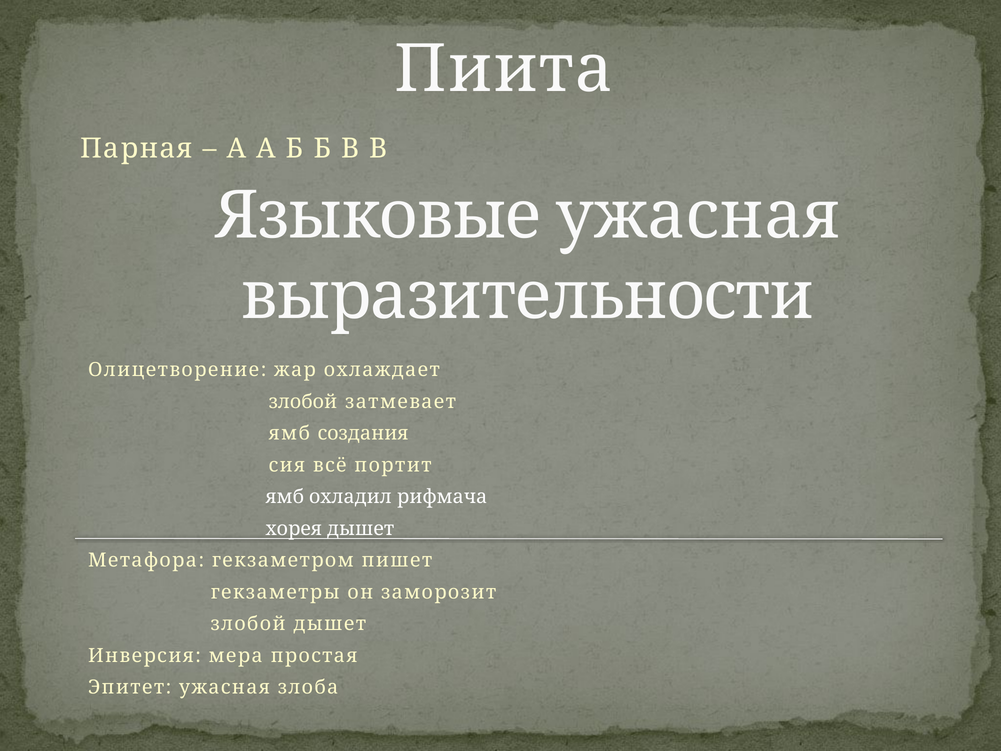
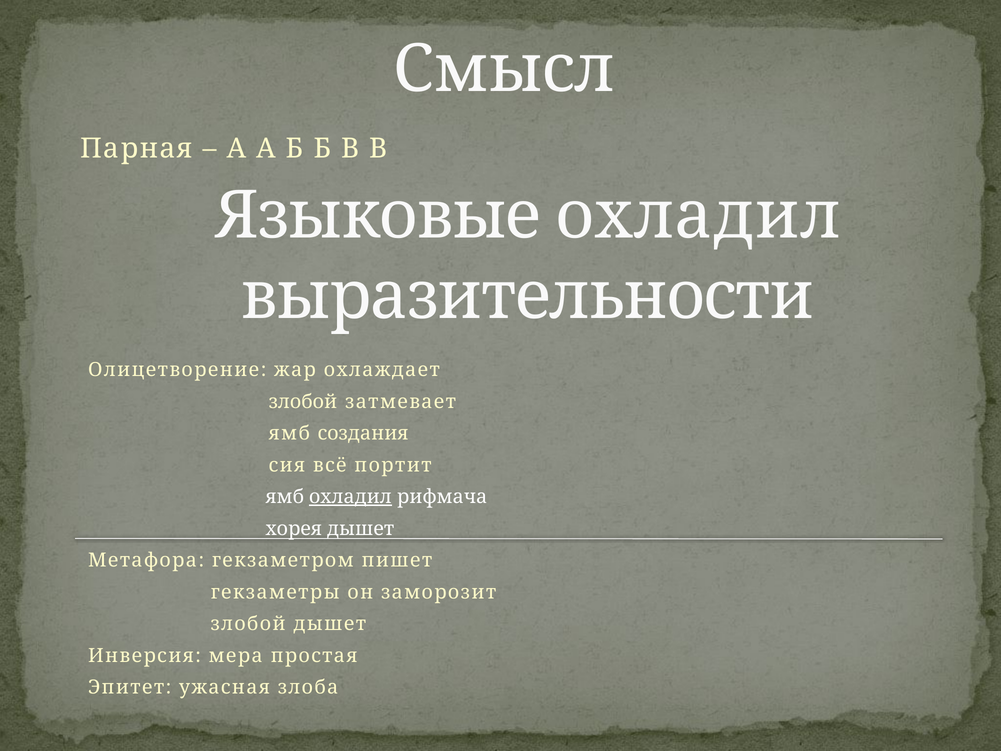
Пиита: Пиита -> Смысл
Языковые ужасная: ужасная -> охладил
охладил at (350, 497) underline: none -> present
